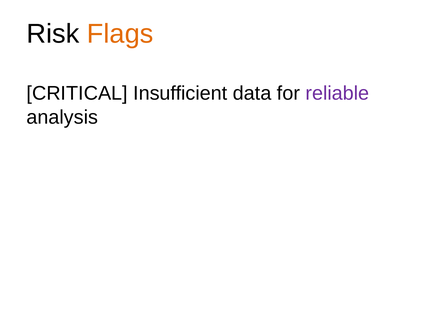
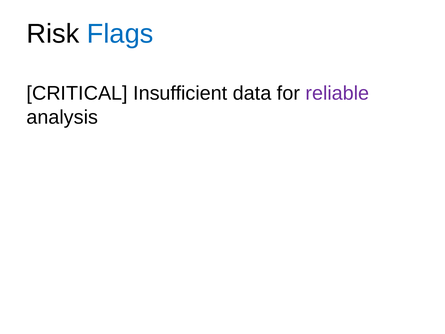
Flags colour: orange -> blue
